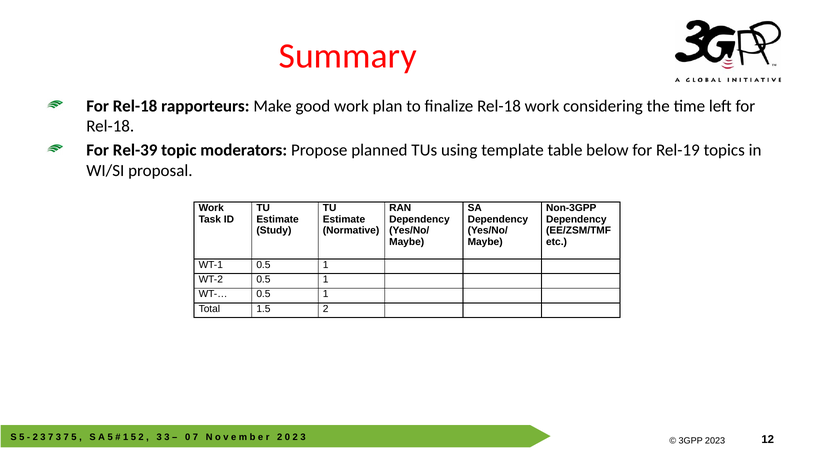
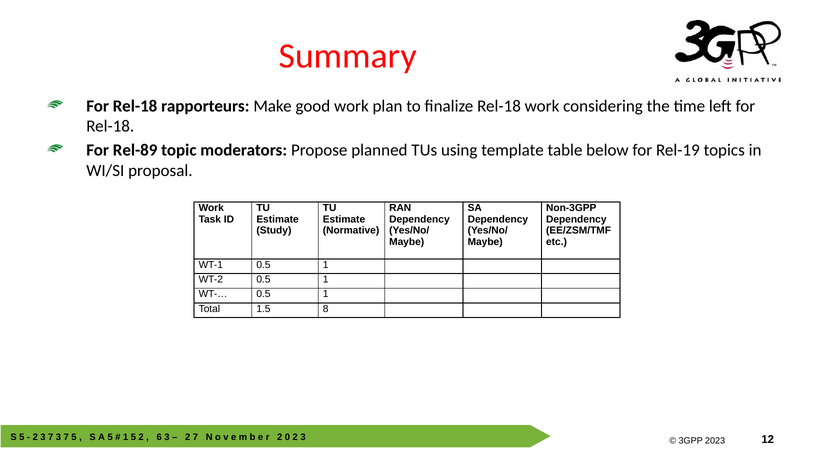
Rel-39: Rel-39 -> Rel-89
1.5 2: 2 -> 8
3 at (159, 438): 3 -> 6
0 at (188, 438): 0 -> 2
